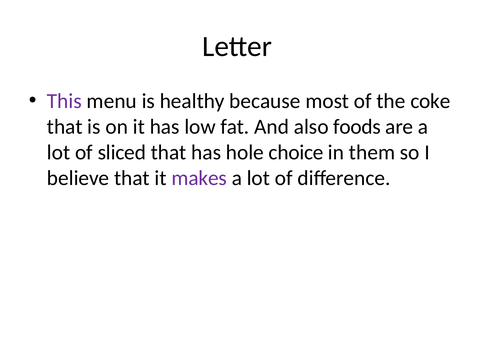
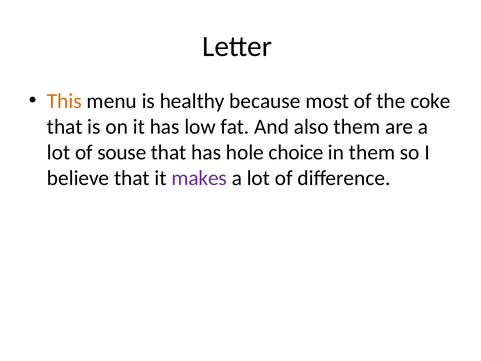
This colour: purple -> orange
also foods: foods -> them
sliced: sliced -> souse
